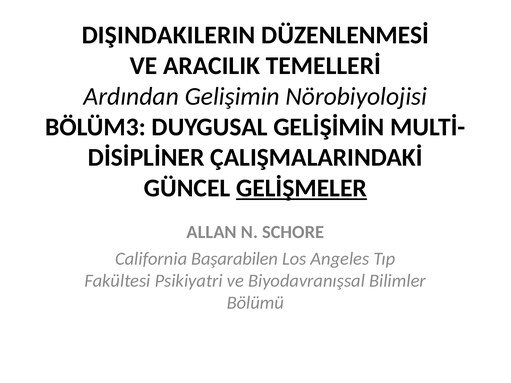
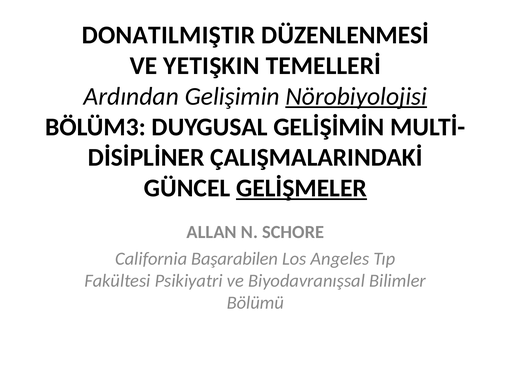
DIŞINDAKILERIN: DIŞINDAKILERIN -> DONATILMIŞTIR
ARACILIK: ARACILIK -> YETIŞKIN
Nörobiyolojisi underline: none -> present
